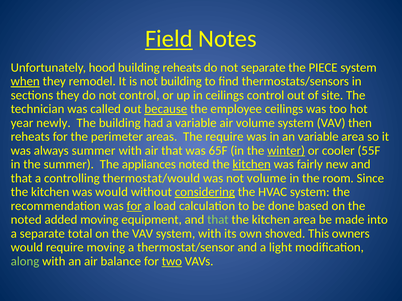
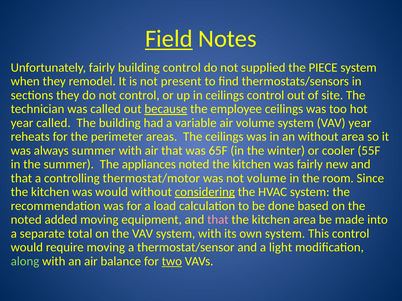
Unfortunately hood: hood -> fairly
building reheats: reheats -> control
not separate: separate -> supplied
when underline: present -> none
not building: building -> present
year newly: newly -> called
VAV then: then -> year
The require: require -> ceilings
an variable: variable -> without
winter underline: present -> none
kitchen at (252, 165) underline: present -> none
thermostat/would: thermostat/would -> thermostat/motor
for at (134, 206) underline: present -> none
that at (218, 220) colour: light green -> pink
own shoved: shoved -> system
This owners: owners -> control
